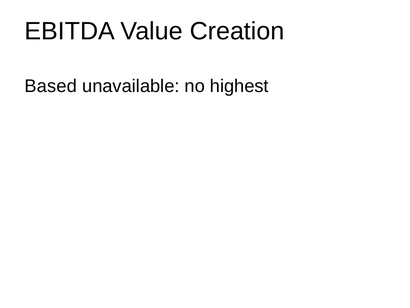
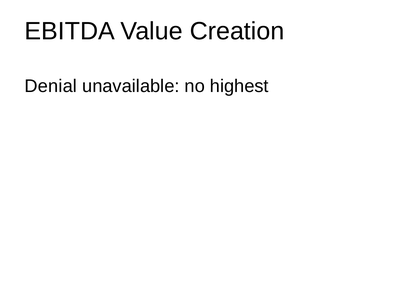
Based: Based -> Denial
